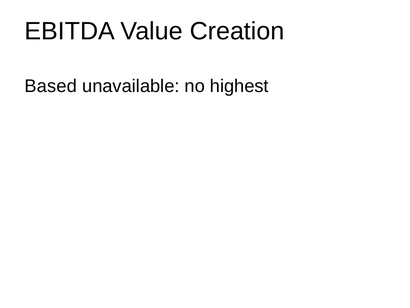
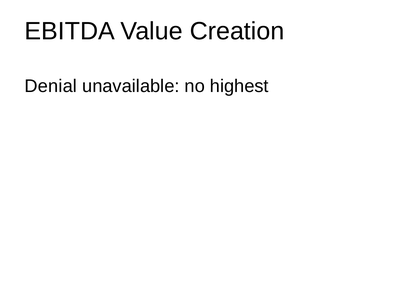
Based: Based -> Denial
